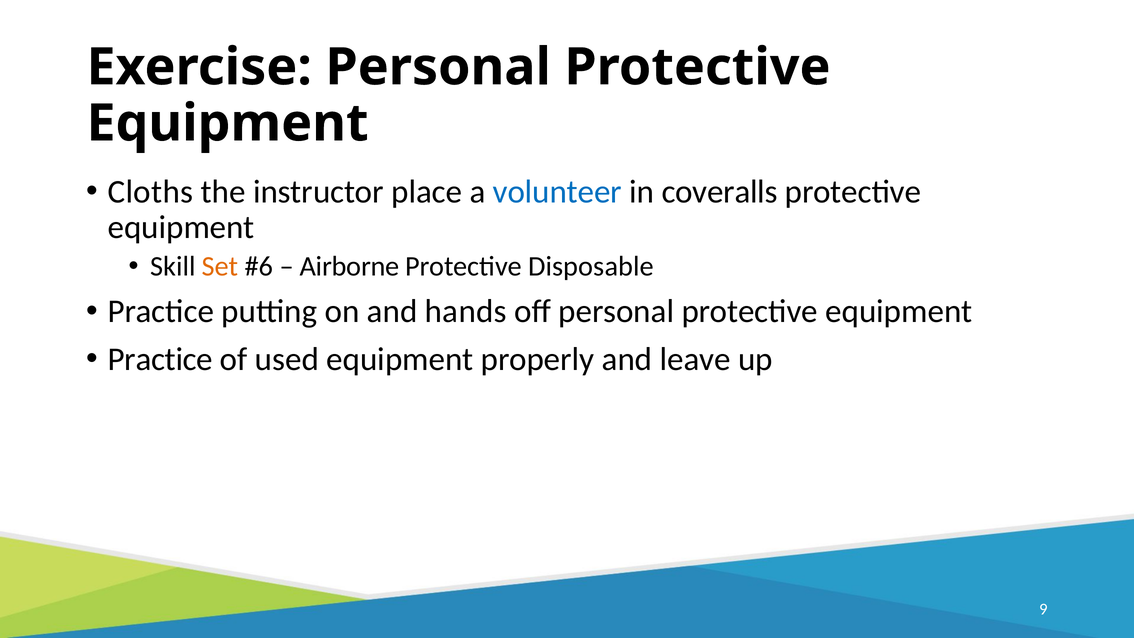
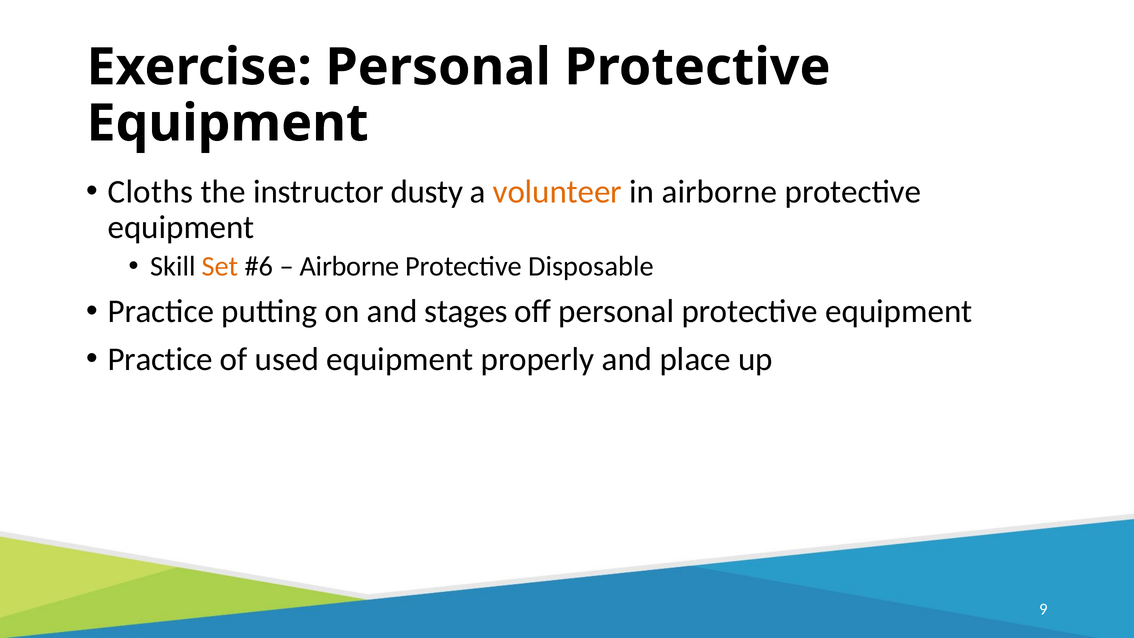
place: place -> dusty
volunteer colour: blue -> orange
in coveralls: coveralls -> airborne
hands: hands -> stages
leave: leave -> place
